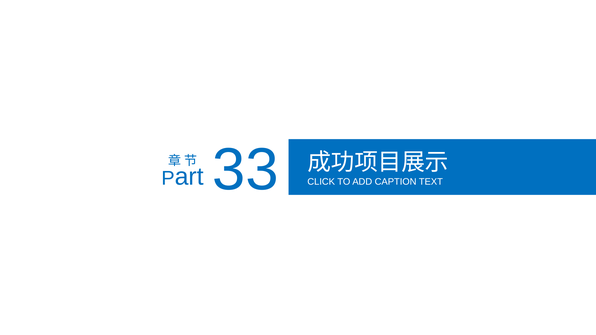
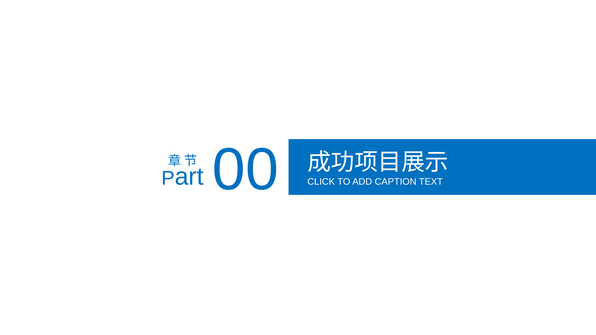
33: 33 -> 00
